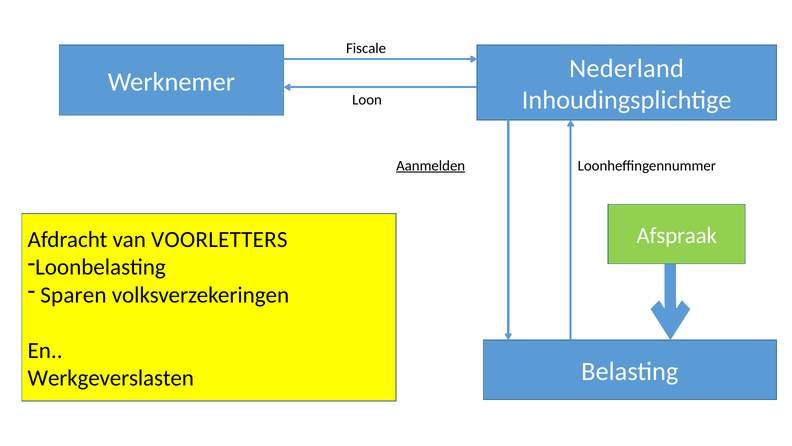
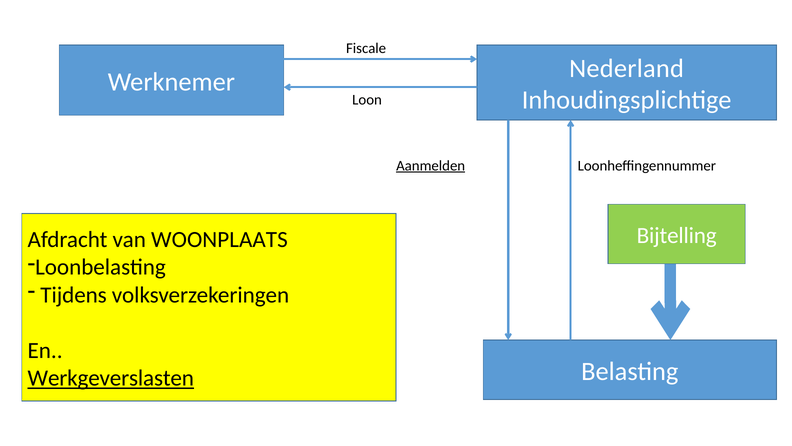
Afspraak: Afspraak -> Bijtelling
VOORLETTERS: VOORLETTERS -> WOONPLAATS
Sparen: Sparen -> Tijdens
Werkgeverslasten underline: none -> present
